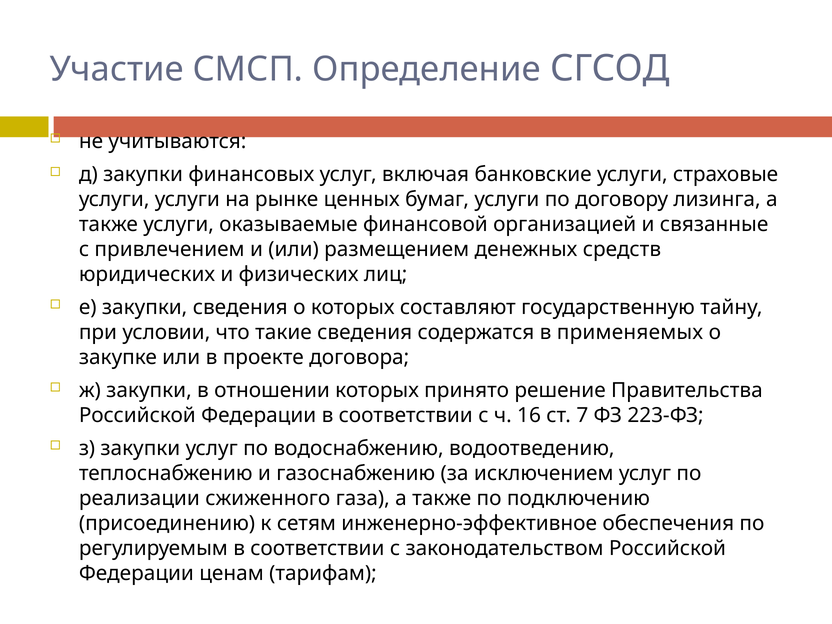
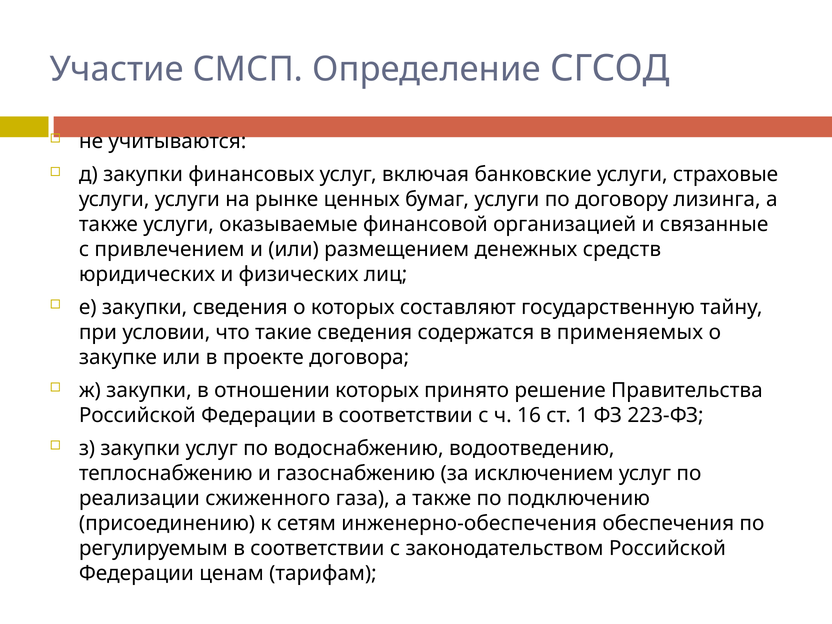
7: 7 -> 1
инженерно-эффективное: инженерно-эффективное -> инженерно-обеспечения
